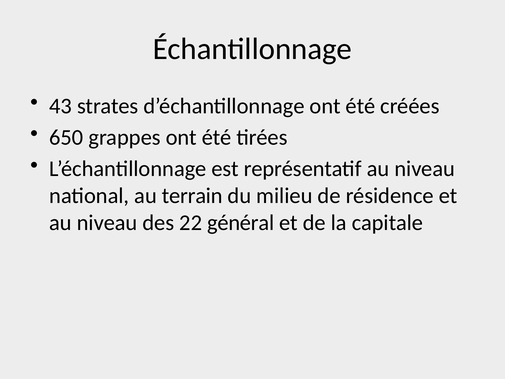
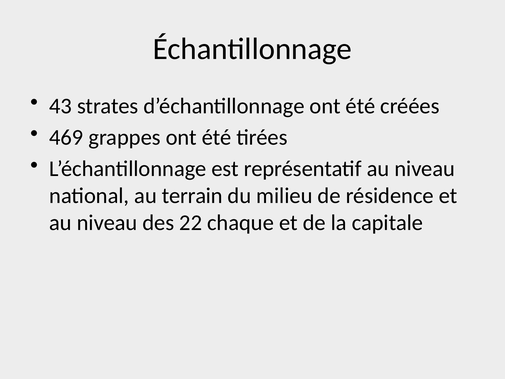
650: 650 -> 469
général: général -> chaque
